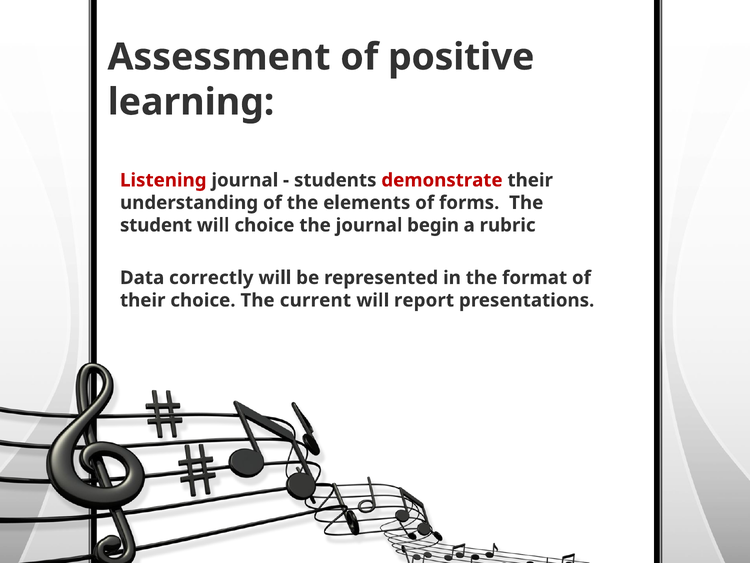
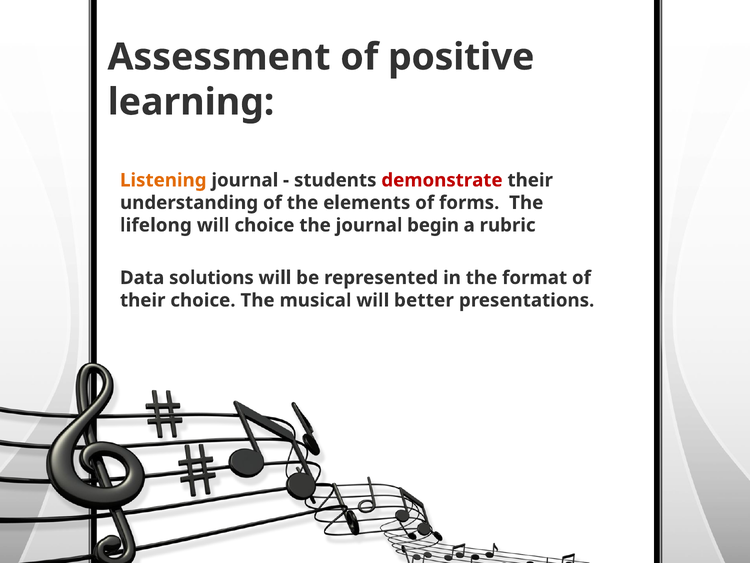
Listening colour: red -> orange
student: student -> lifelong
correctly: correctly -> solutions
current: current -> musical
report: report -> better
